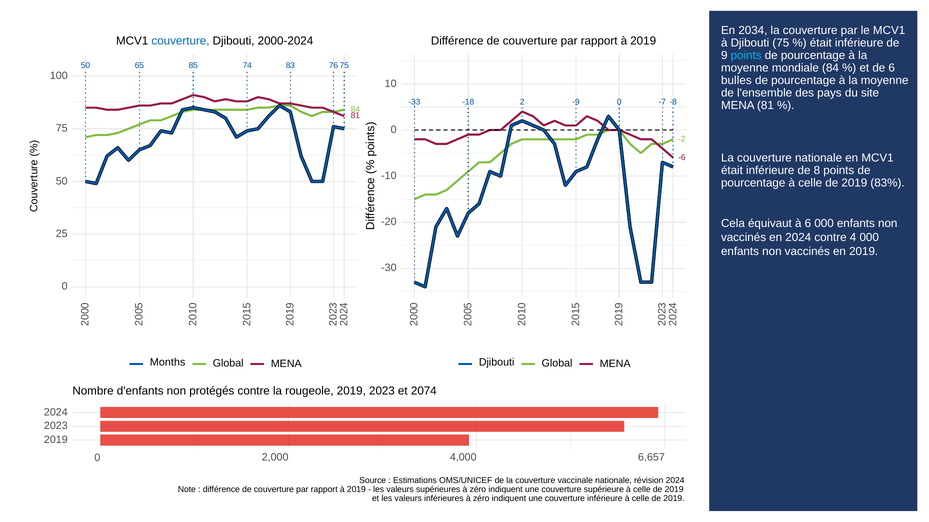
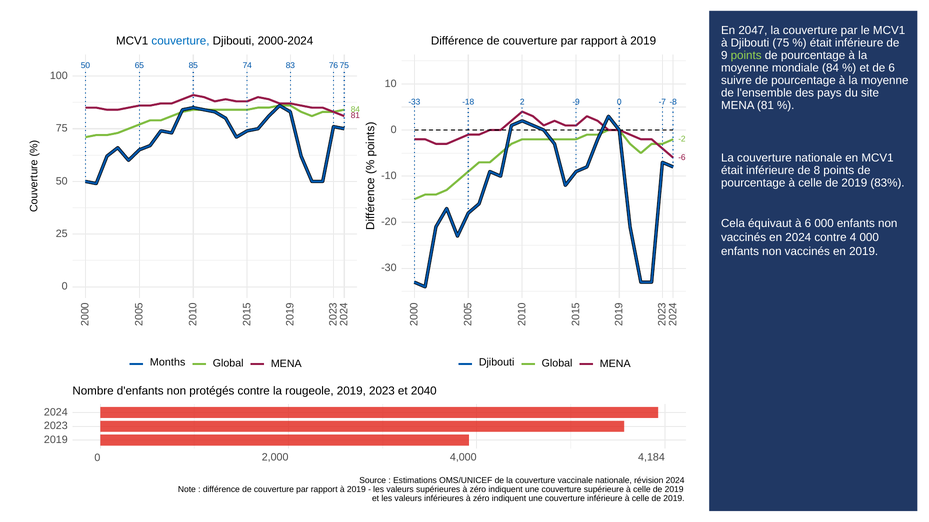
2034: 2034 -> 2047
points at (746, 56) colour: light blue -> light green
bulles: bulles -> suivre
2074: 2074 -> 2040
6,657: 6,657 -> 4,184
